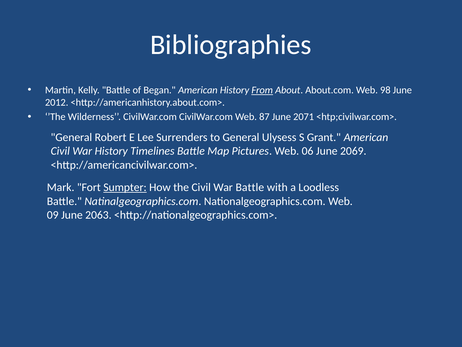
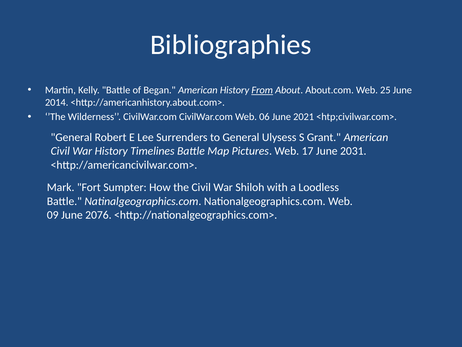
98: 98 -> 25
2012: 2012 -> 2014
87: 87 -> 06
2071: 2071 -> 2021
06: 06 -> 17
2069: 2069 -> 2031
Sumpter underline: present -> none
War Battle: Battle -> Shiloh
2063: 2063 -> 2076
